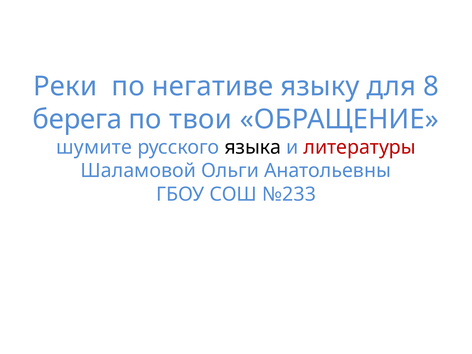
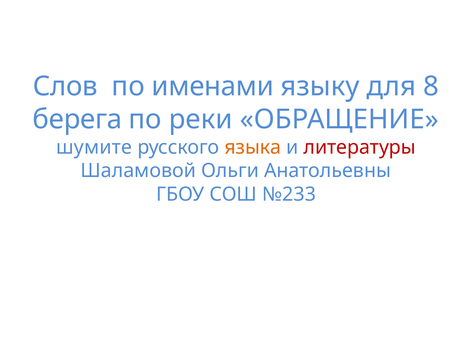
Реки: Реки -> Слов
негативе: негативе -> именами
твои: твои -> реки
языка colour: black -> orange
